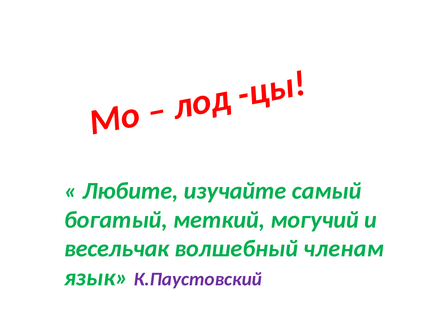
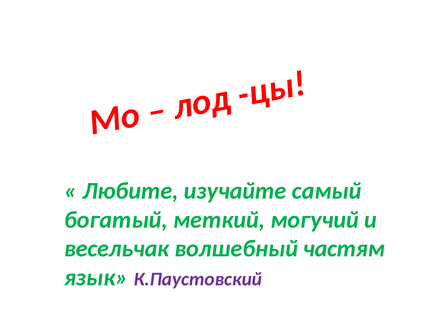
членам: членам -> частям
